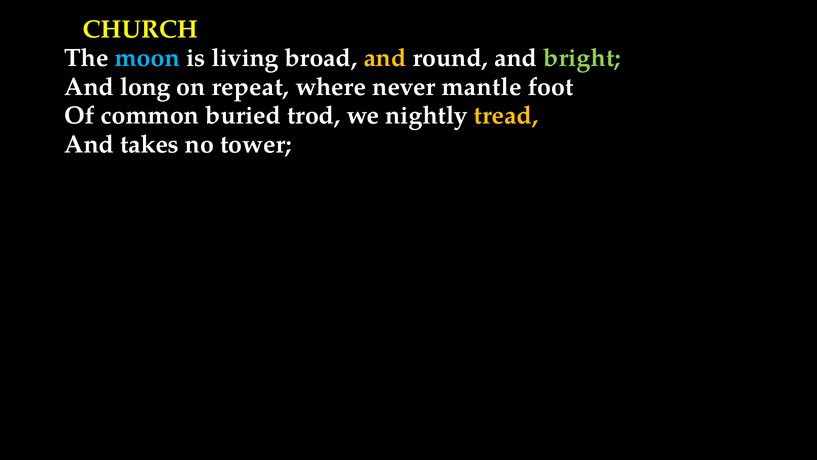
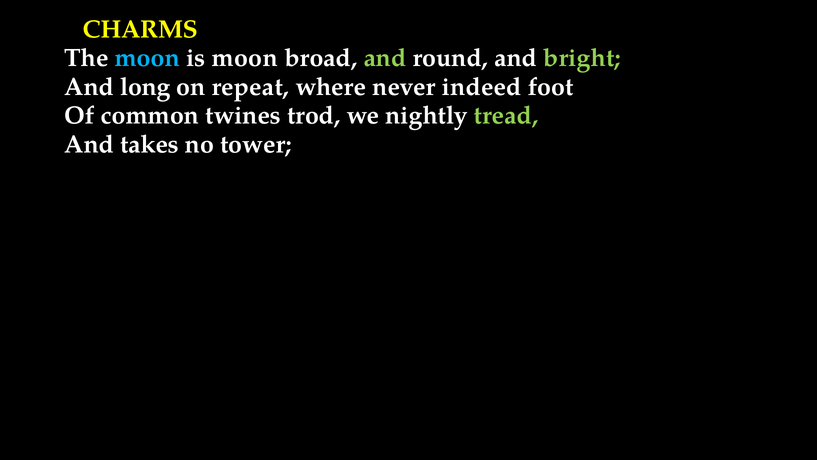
CHURCH: CHURCH -> CHARMS
is living: living -> moon
and at (385, 58) colour: yellow -> light green
mantle: mantle -> indeed
buried: buried -> twines
tread colour: yellow -> light green
